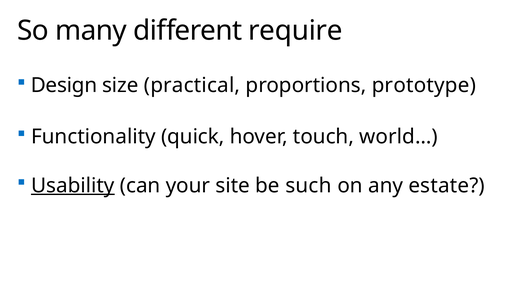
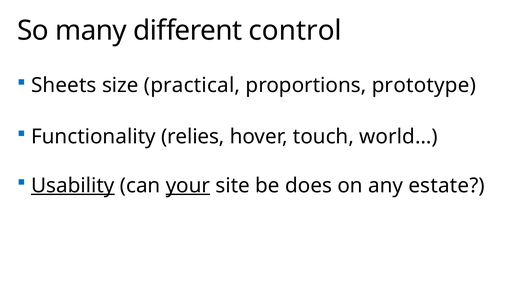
require: require -> control
Design: Design -> Sheets
quick: quick -> relies
your underline: none -> present
such: such -> does
